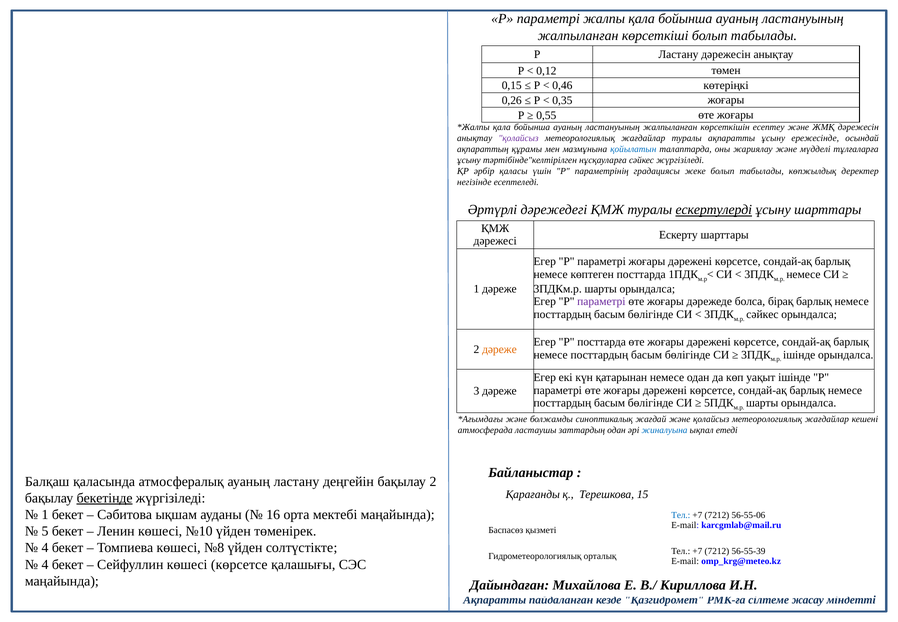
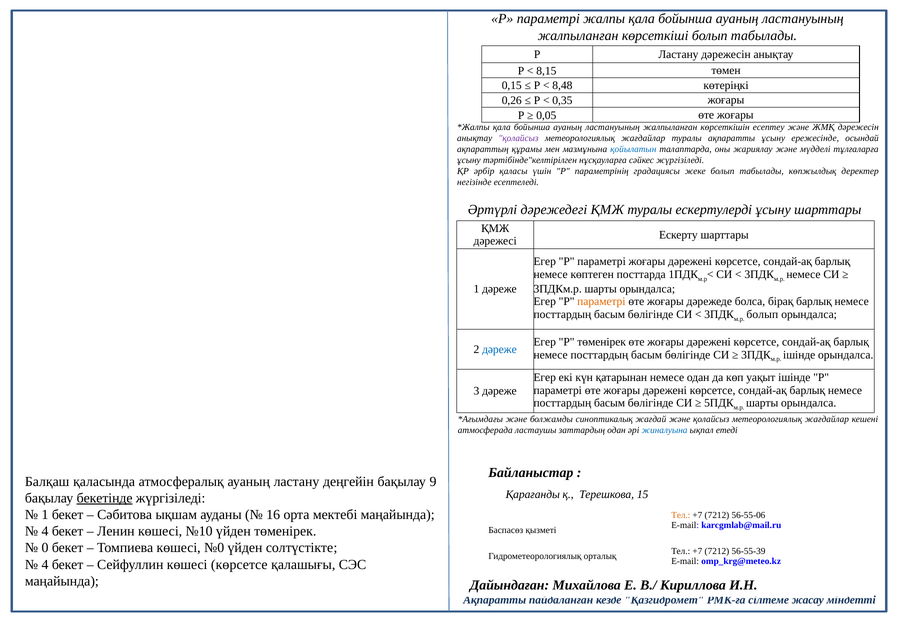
0,12: 0,12 -> 8,15
0,46: 0,46 -> 8,48
0,55: 0,55 -> 0,05
ескертулерді underline: present -> none
параметрі at (601, 301) colour: purple -> orange
сәйкес at (762, 314): сәйкес -> болып
Р посттарда: посттарда -> төменірек
дәреже at (499, 349) colour: orange -> blue
бақылау 2: 2 -> 9
Тел at (681, 515) colour: blue -> orange
5 at (45, 531): 5 -> 4
4 at (45, 548): 4 -> 0
№8: №8 -> №0
